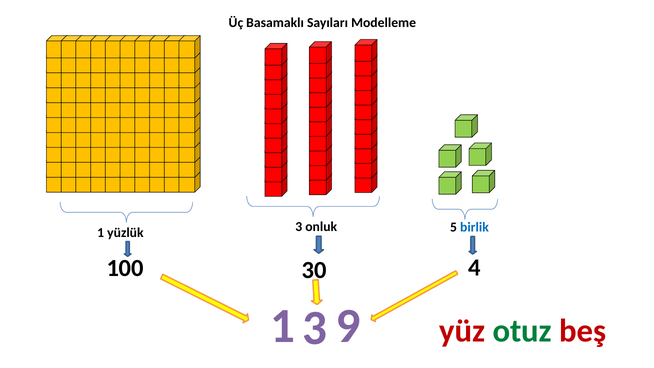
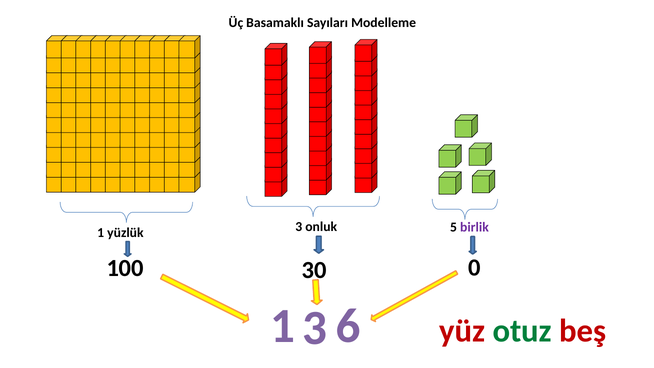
birlik colour: blue -> purple
4: 4 -> 0
9: 9 -> 6
